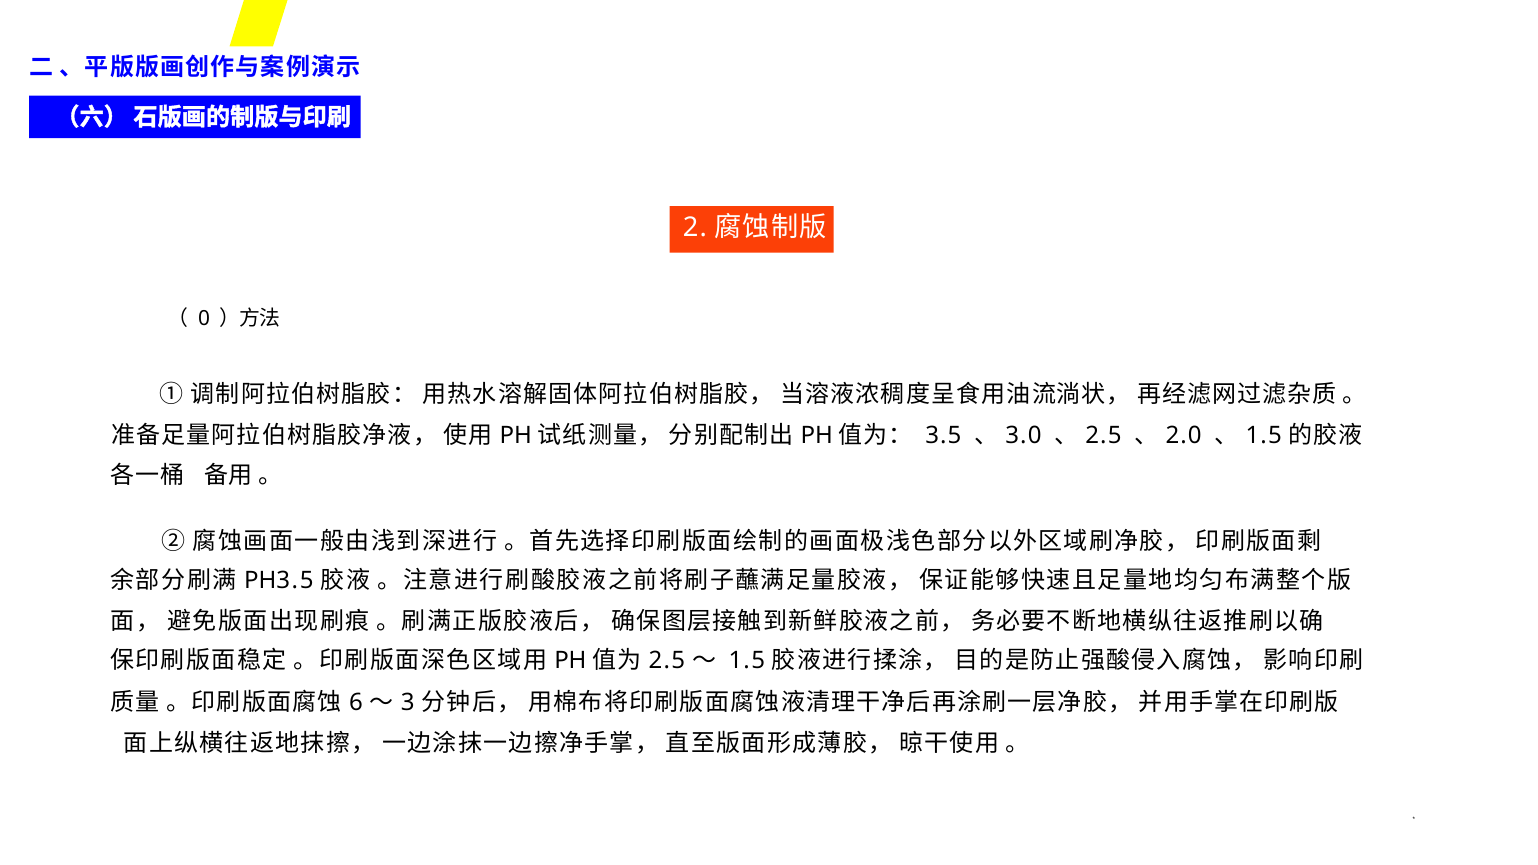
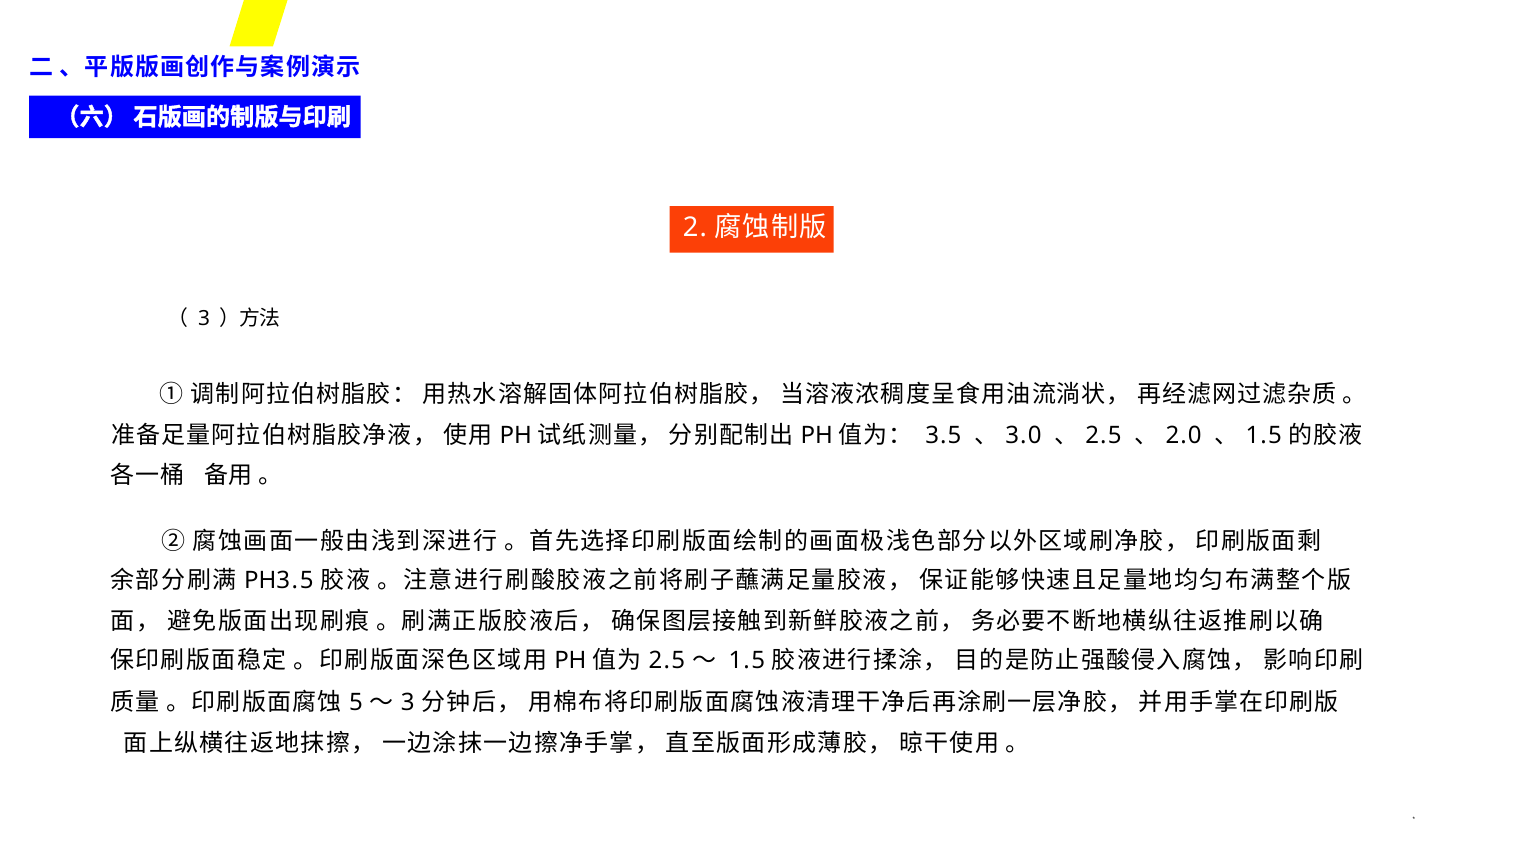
0 at (204, 319): 0 -> 3
6: 6 -> 5
